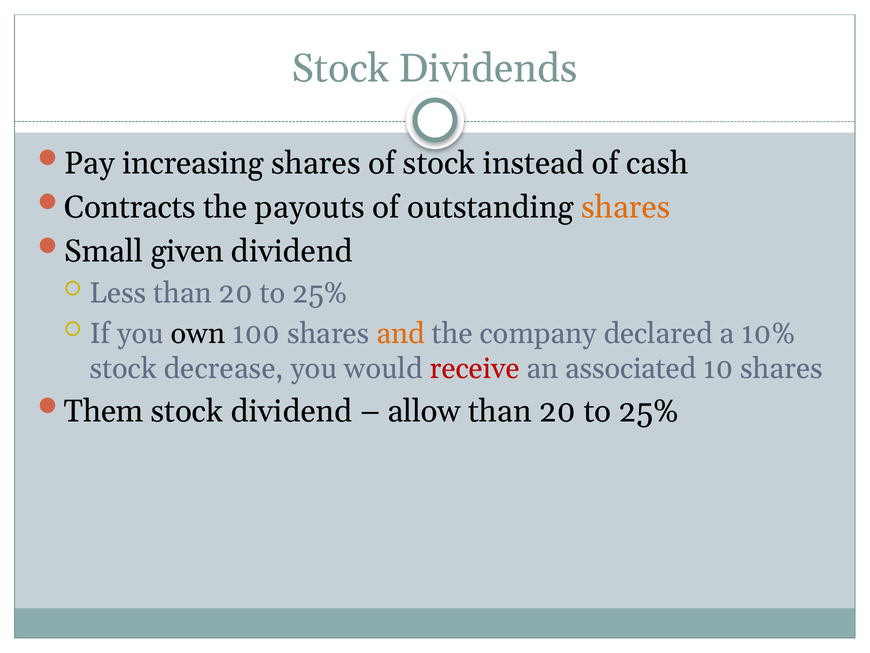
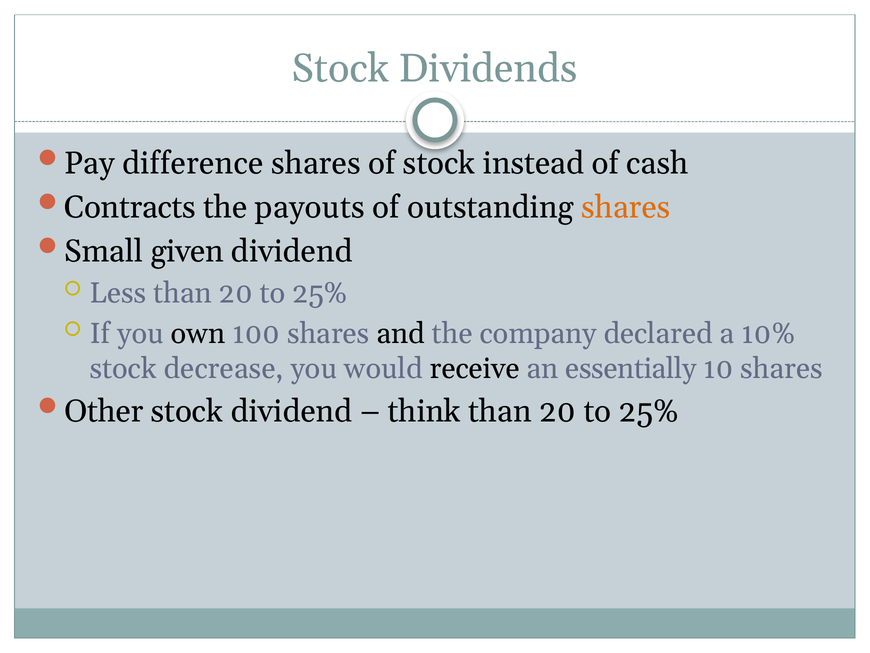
increasing: increasing -> difference
and colour: orange -> black
receive colour: red -> black
associated: associated -> essentially
Them: Them -> Other
allow: allow -> think
